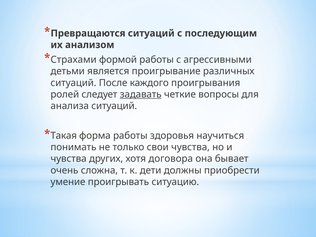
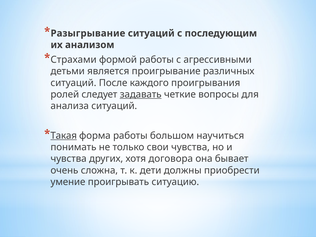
Превращаются: Превращаются -> Разыгрывание
Такая underline: none -> present
здоровья: здоровья -> большом
